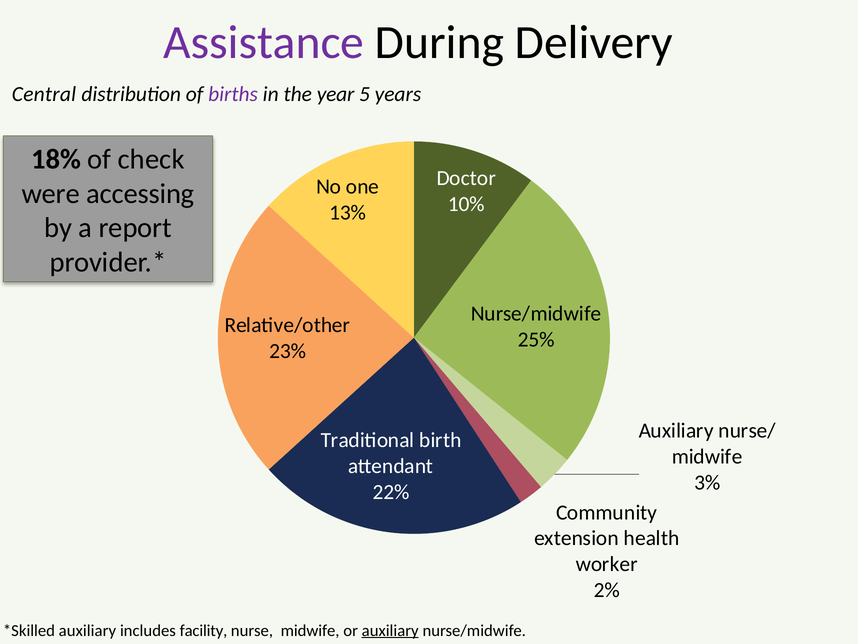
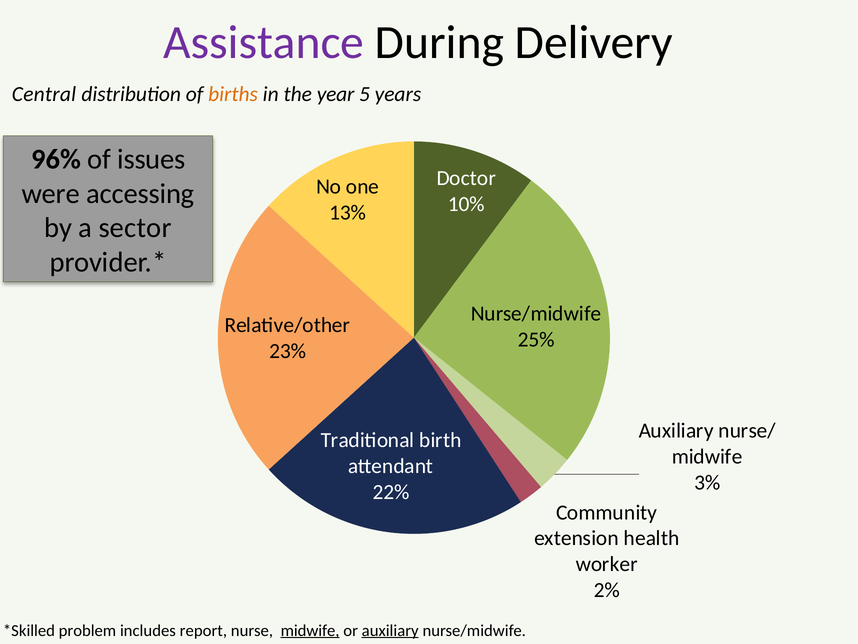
births colour: purple -> orange
18%: 18% -> 96%
check: check -> issues
report: report -> sector
auxiliary at (87, 630): auxiliary -> problem
facility: facility -> report
midwife at (310, 630) underline: none -> present
